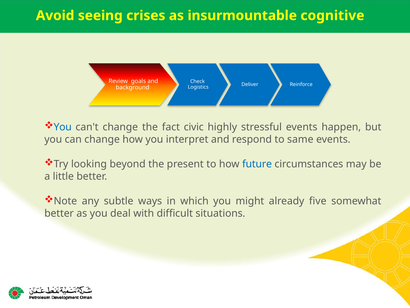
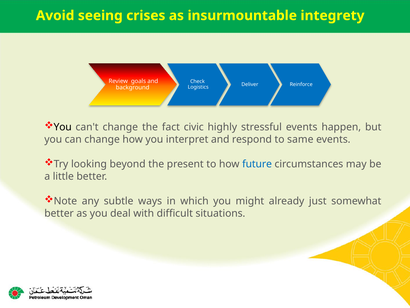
cognitive: cognitive -> integrety
You at (63, 127) colour: blue -> black
five: five -> just
